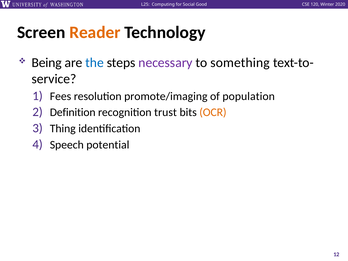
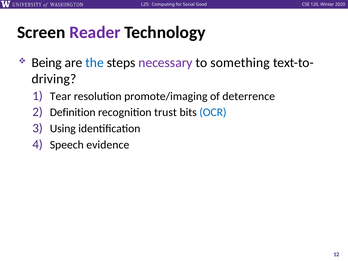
Reader colour: orange -> purple
service: service -> driving
Fees: Fees -> Tear
population: population -> deterrence
OCR colour: orange -> blue
Thing: Thing -> Using
potential: potential -> evidence
